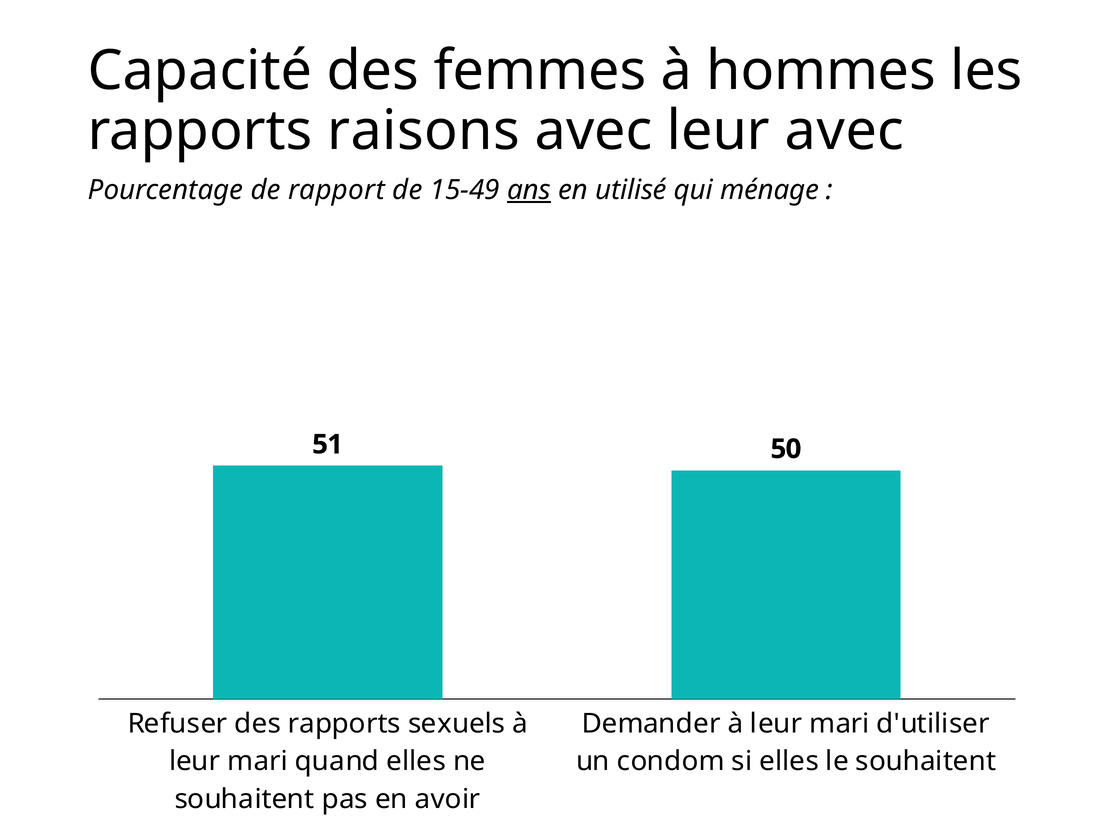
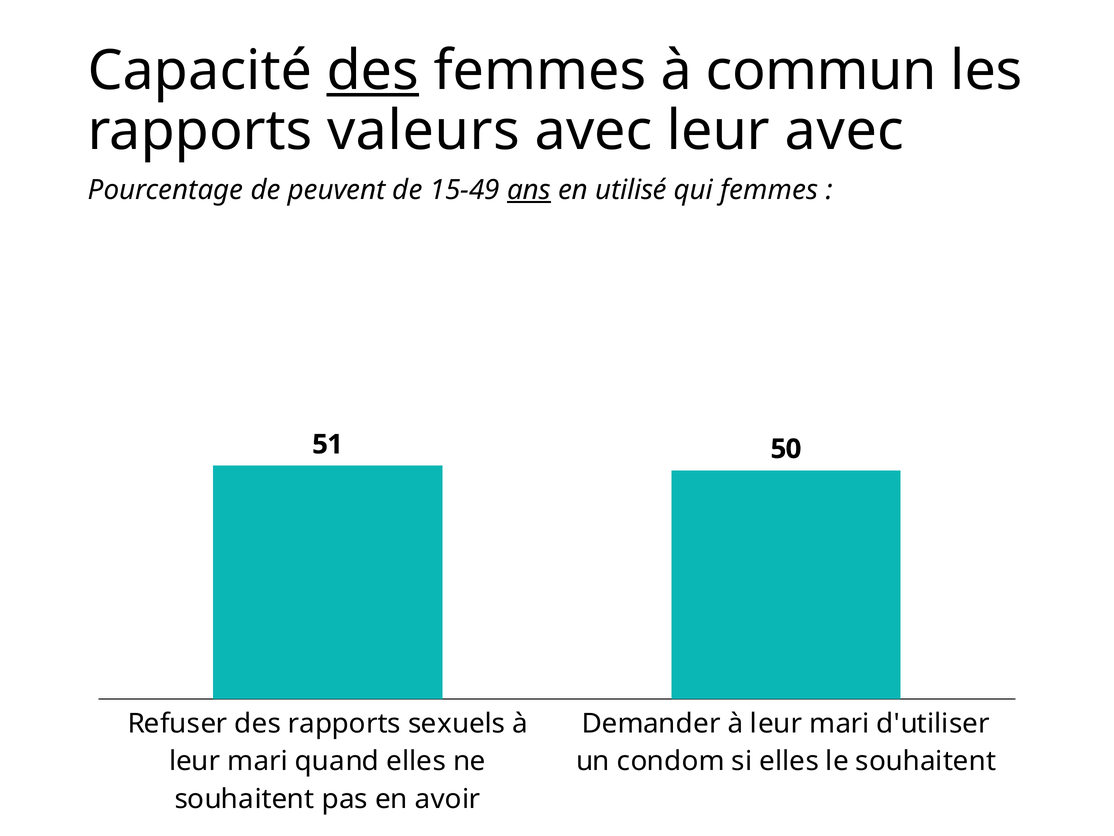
des at (373, 71) underline: none -> present
hommes: hommes -> commun
raisons: raisons -> valeurs
rapport: rapport -> peuvent
qui ménage: ménage -> femmes
